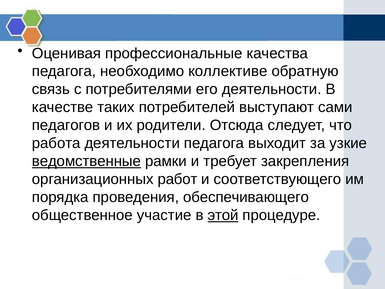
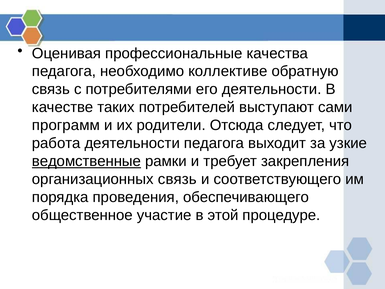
педагогов: педагогов -> программ
организационных работ: работ -> связь
этой underline: present -> none
